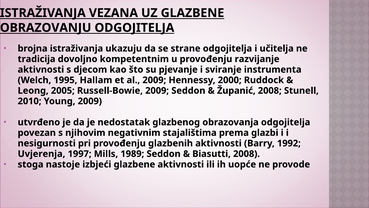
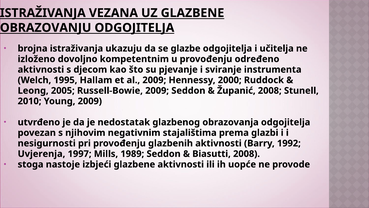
strane: strane -> glazbe
tradicija: tradicija -> izloženo
razvijanje: razvijanje -> određeno
